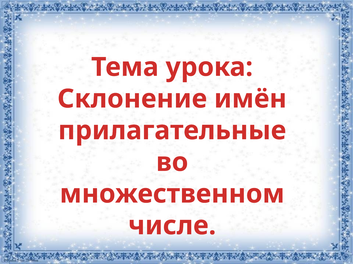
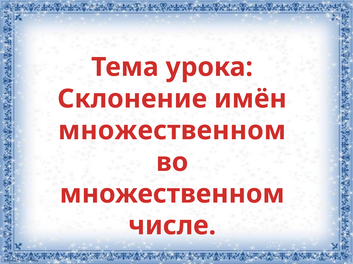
прилагательные at (172, 131): прилагательные -> множественном
